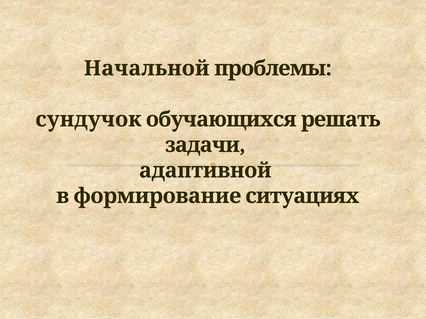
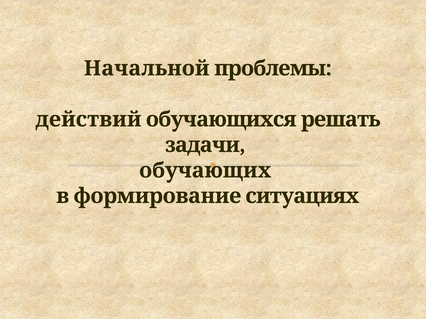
сундучок: сундучок -> действий
адаптивной: адаптивной -> обучающих
